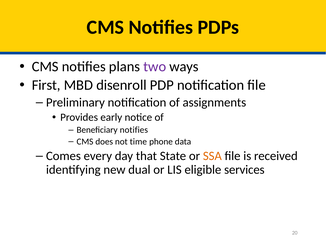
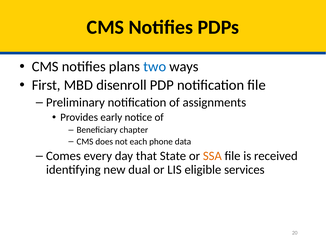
two colour: purple -> blue
Beneficiary notifies: notifies -> chapter
time: time -> each
